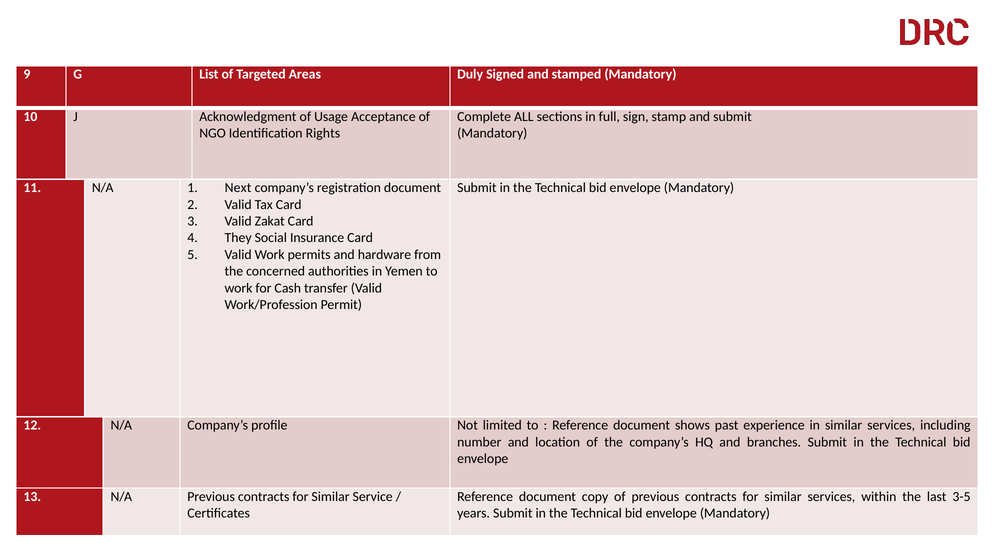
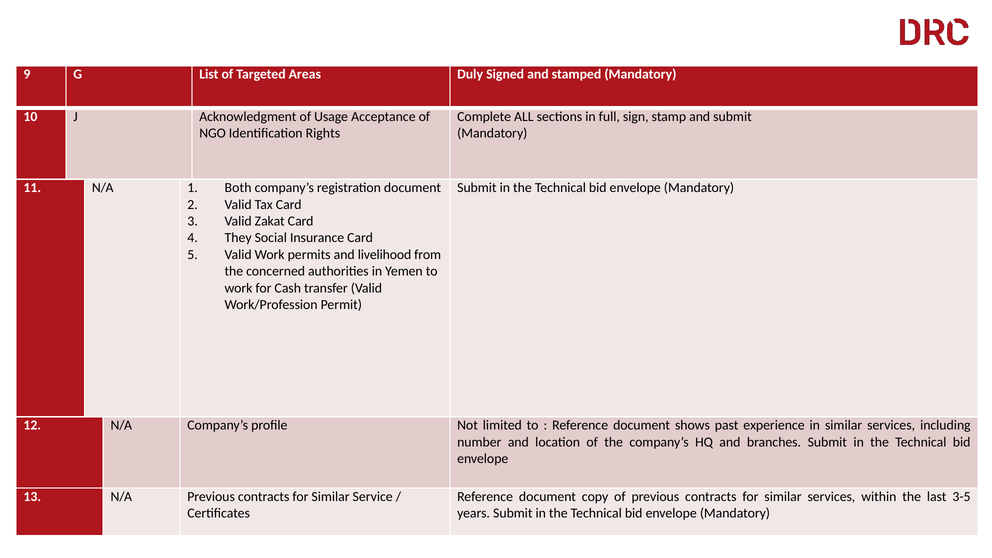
Next: Next -> Both
hardware: hardware -> livelihood
